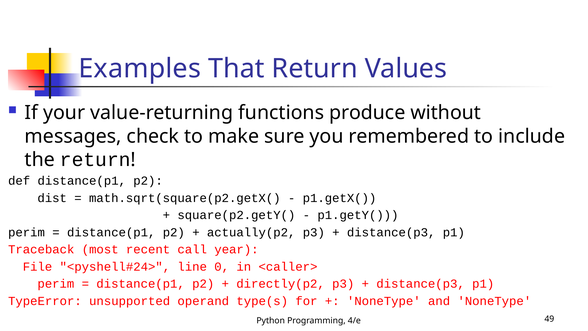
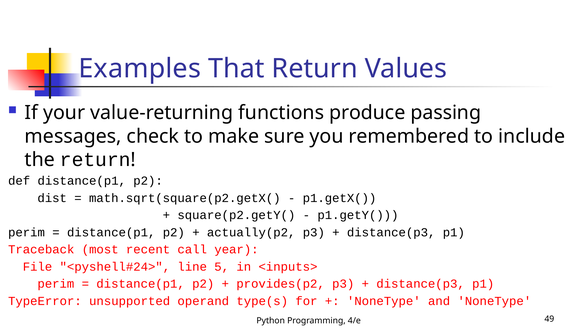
without: without -> passing
0: 0 -> 5
<caller>: <caller> -> <inputs>
directly(p2: directly(p2 -> provides(p2
